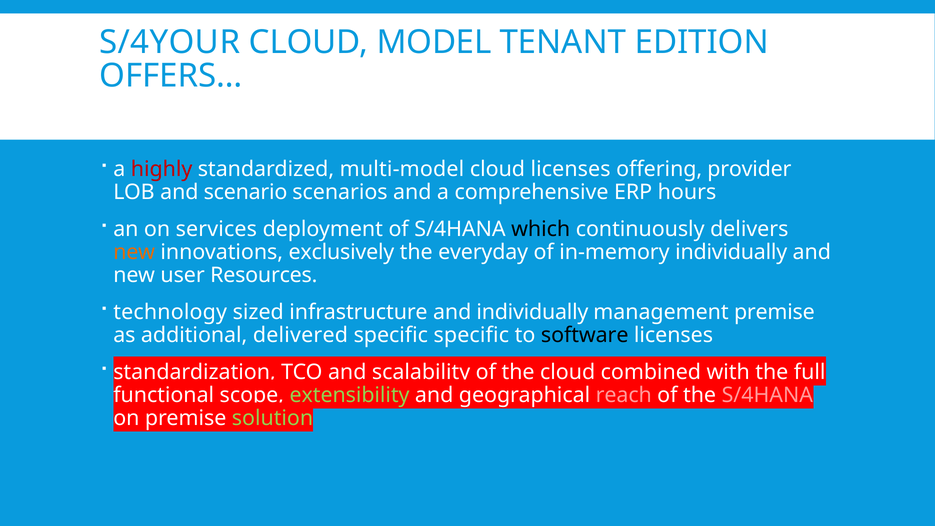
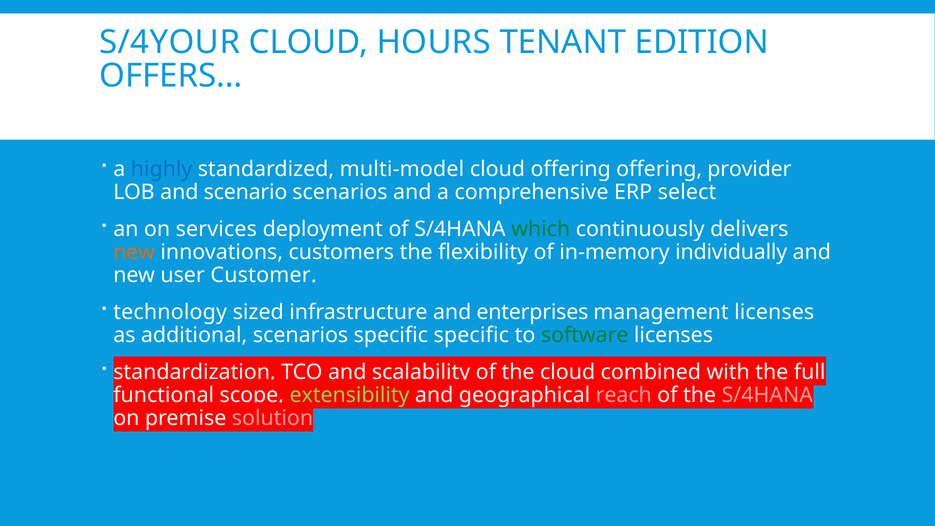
MODEL: MODEL -> HOURS
highly colour: red -> blue
cloud licenses: licenses -> offering
hours: hours -> select
which colour: black -> green
exclusively: exclusively -> customers
everyday: everyday -> flexibility
Resources: Resources -> Customer
and individually: individually -> enterprises
management premise: premise -> licenses
additional delivered: delivered -> scenarios
software colour: black -> green
solution colour: light green -> pink
